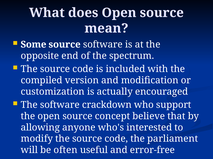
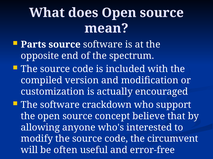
Some: Some -> Parts
parliament: parliament -> circumvent
